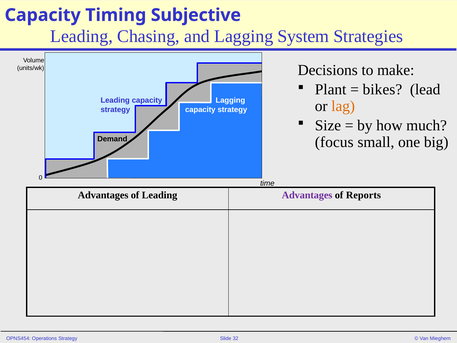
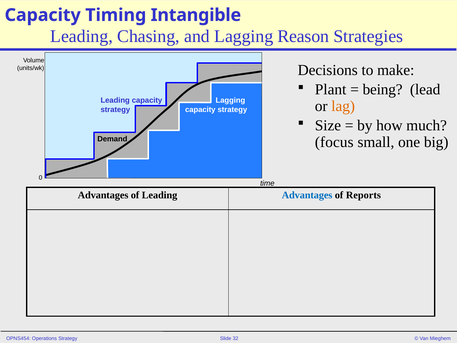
Subjective: Subjective -> Intangible
System: System -> Reason
bikes: bikes -> being
Advantages at (307, 195) colour: purple -> blue
